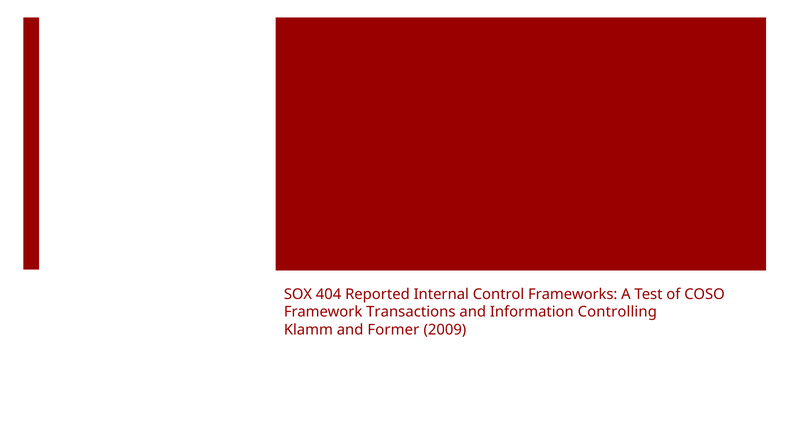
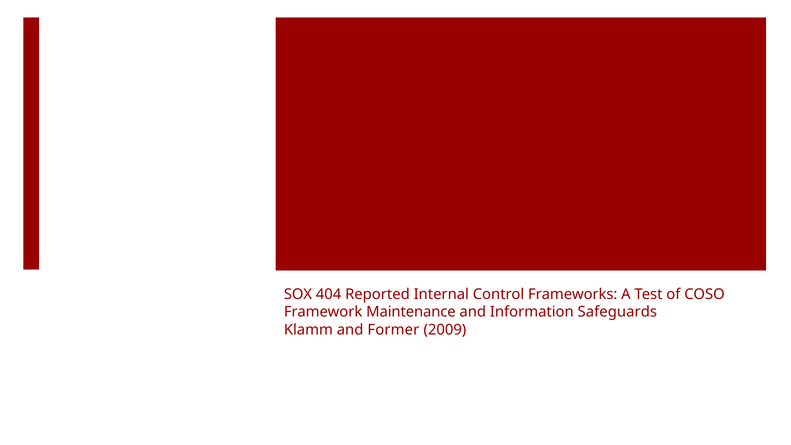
Transactions: Transactions -> Maintenance
Controlling: Controlling -> Safeguards
